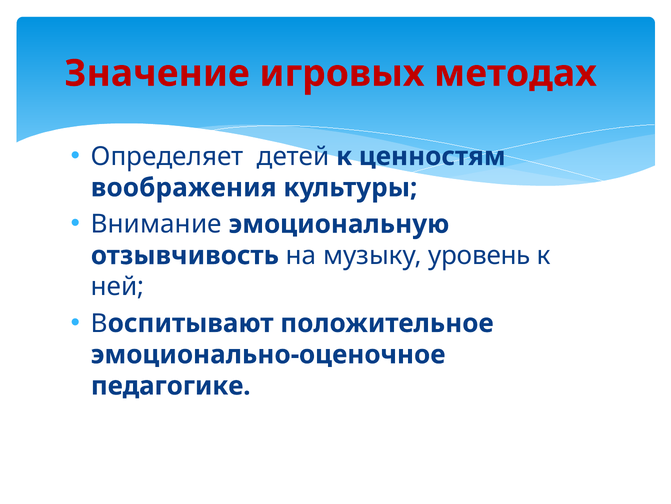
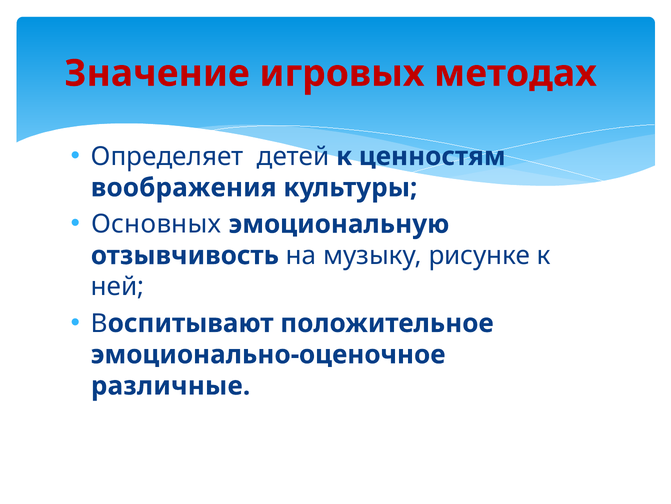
Внимание: Внимание -> Основных
уровень: уровень -> рисунке
педагогике: педагогике -> различные
